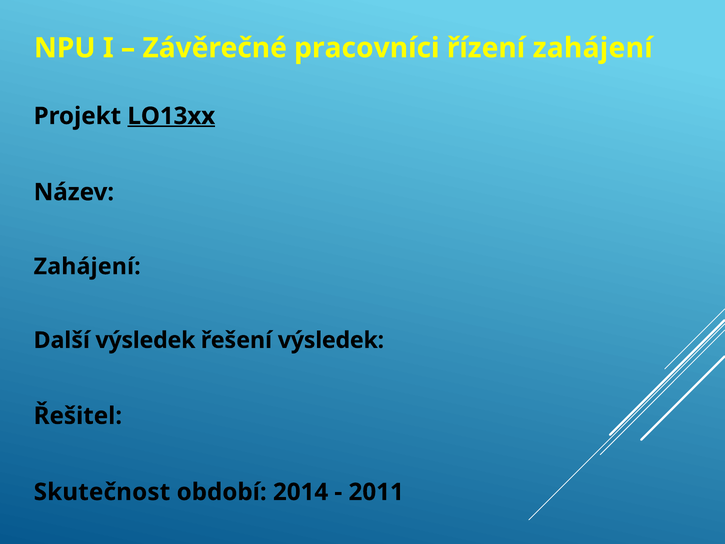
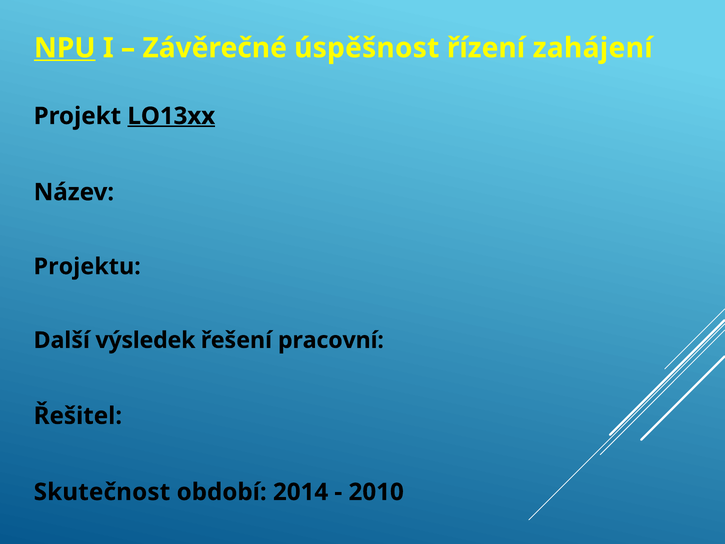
NPU underline: none -> present
pracovníci: pracovníci -> úspěšnost
Zahájení at (87, 266): Zahájení -> Projektu
řešení výsledek: výsledek -> pracovní
2011: 2011 -> 2010
